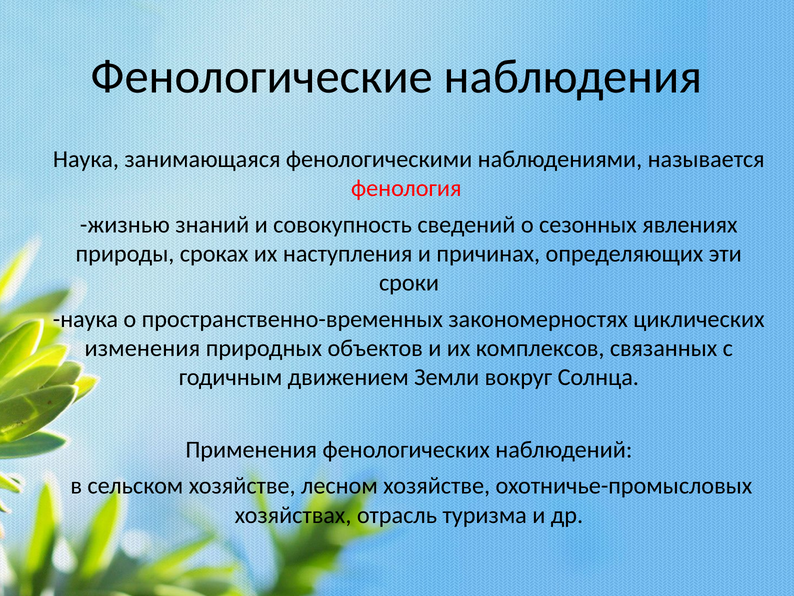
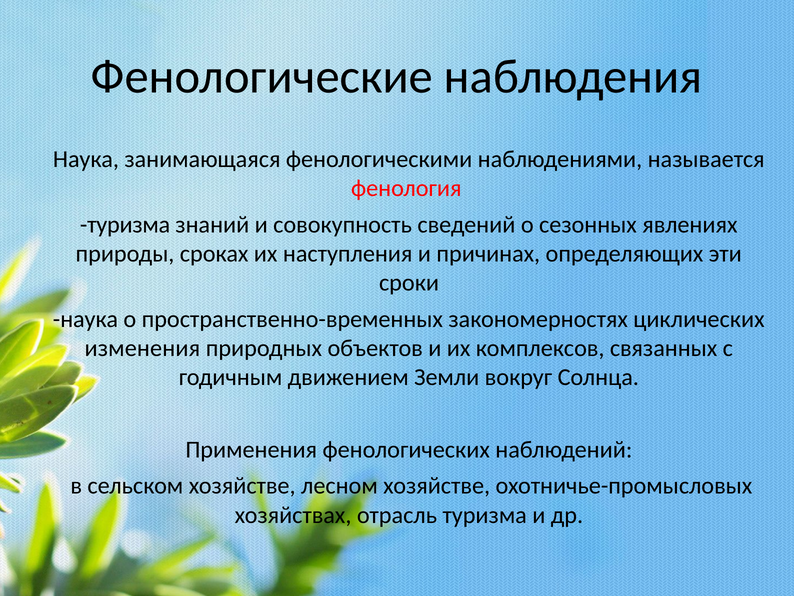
жизнью at (125, 224): жизнью -> туризма
